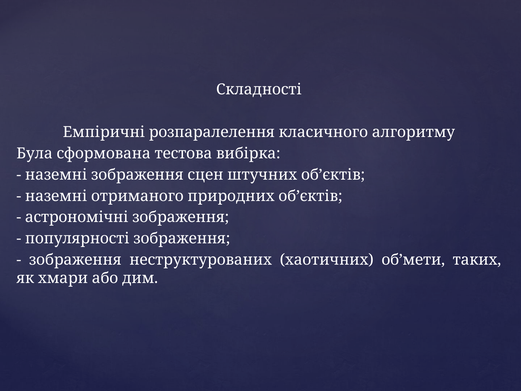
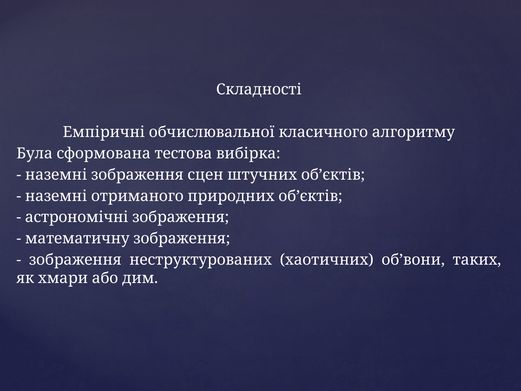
розпаралелення: розпаралелення -> обчислювальної
популярності: популярності -> математичну
об’мети: об’мети -> об’вони
